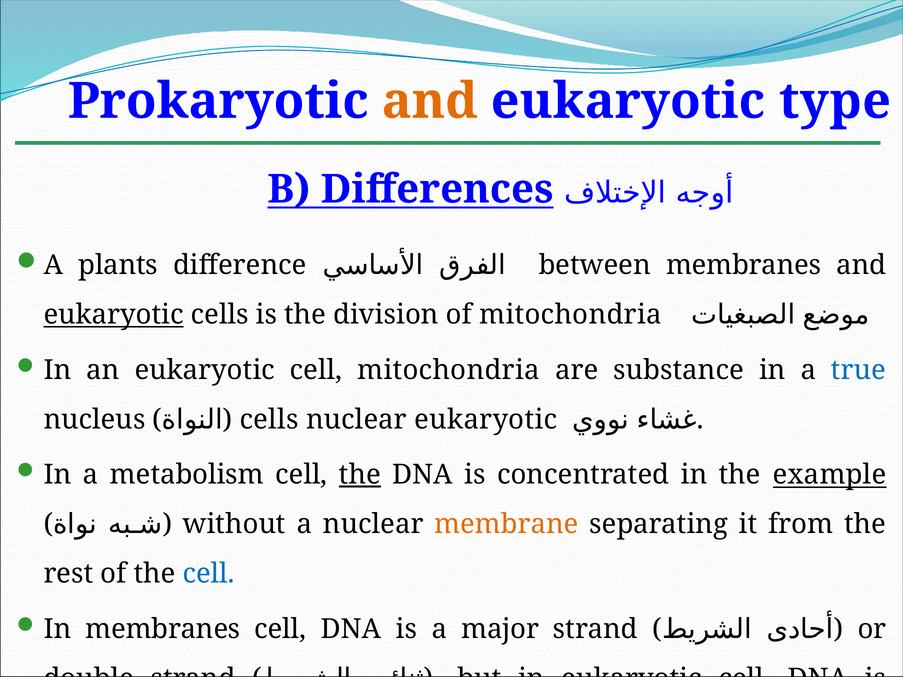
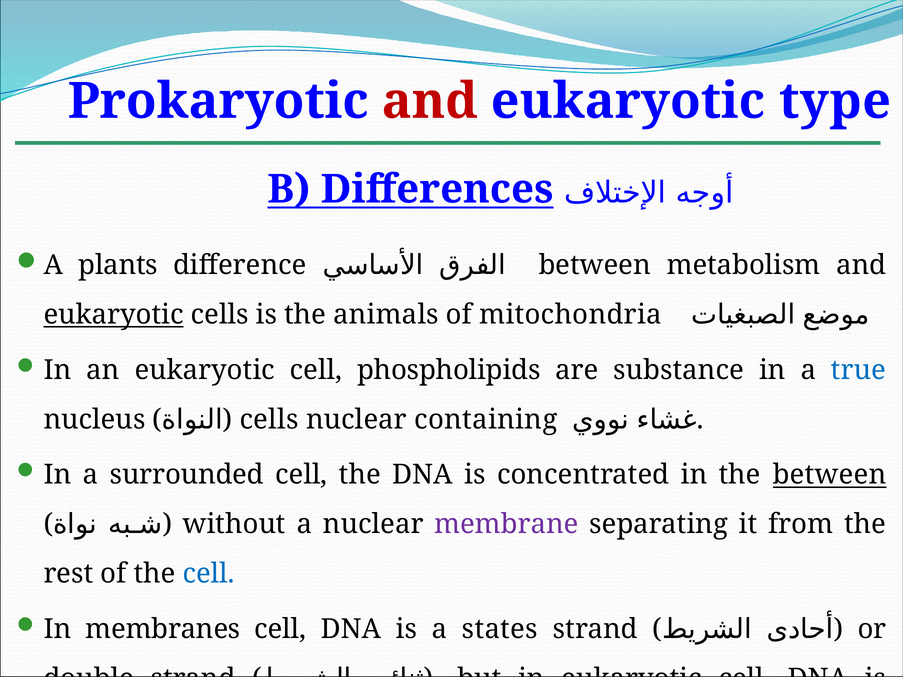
and at (430, 101) colour: orange -> red
between membranes: membranes -> metabolism
division: division -> animals
cell mitochondria: mitochondria -> phospholipids
nuclear eukaryotic: eukaryotic -> containing
metabolism: metabolism -> surrounded
the at (360, 475) underline: present -> none
the example: example -> between
membrane colour: orange -> purple
major: major -> states
